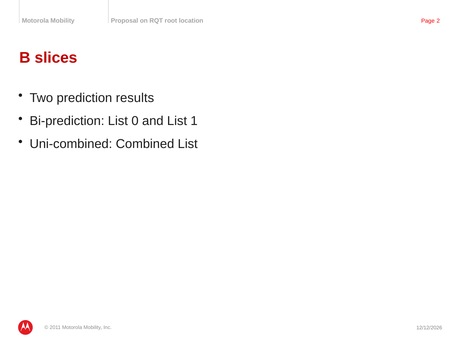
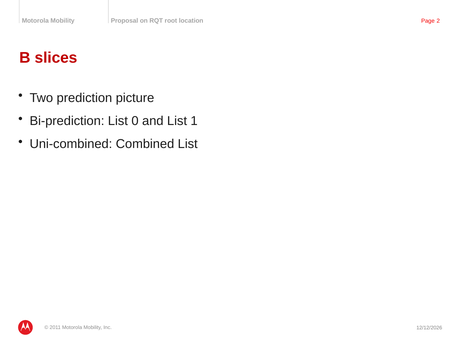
results: results -> picture
